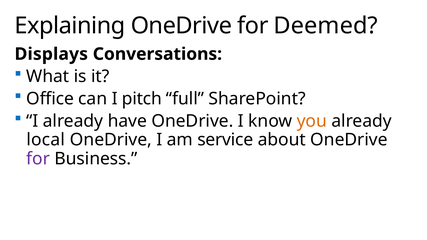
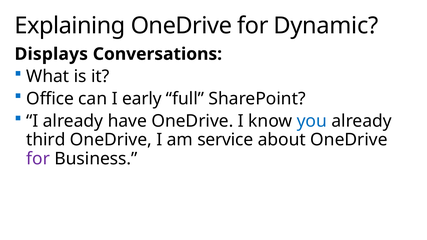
Deemed: Deemed -> Dynamic
pitch: pitch -> early
you colour: orange -> blue
local: local -> third
